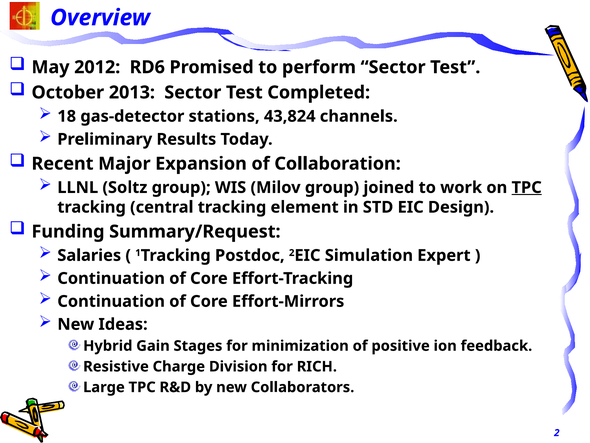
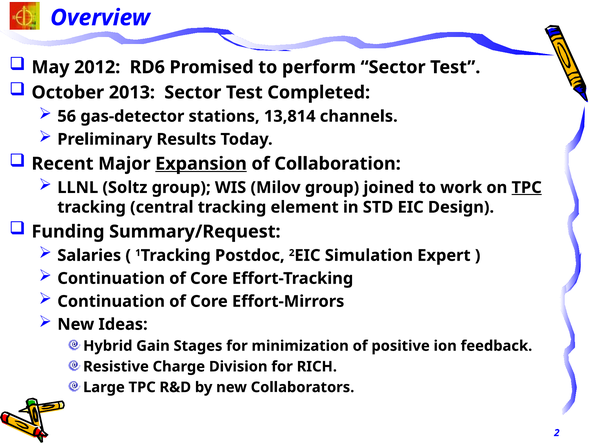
18: 18 -> 56
43,824: 43,824 -> 13,814
Expansion underline: none -> present
